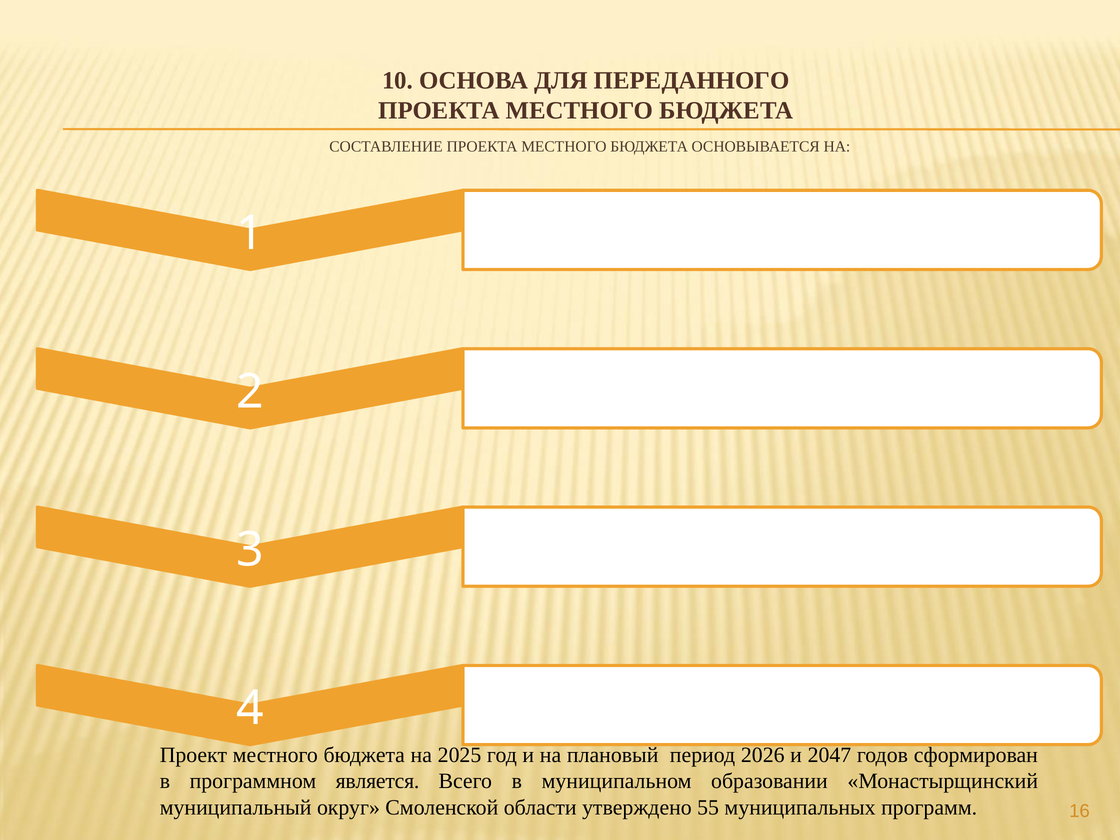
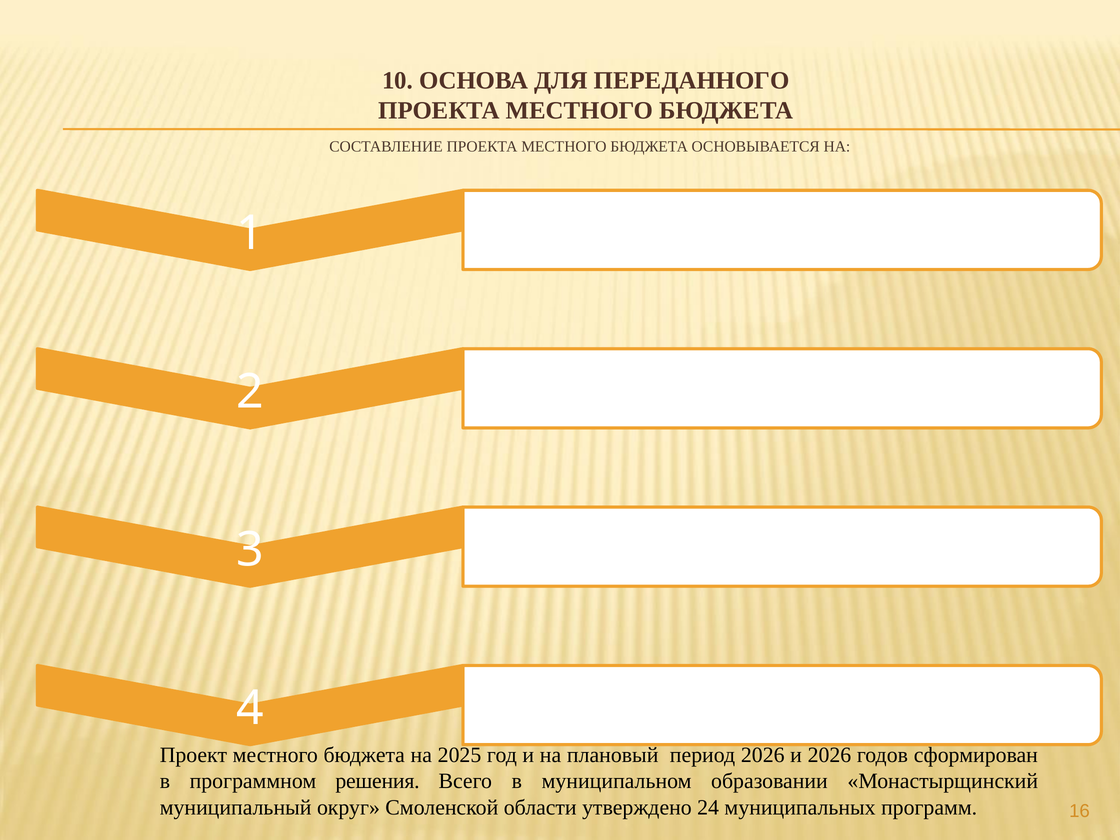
и 2047: 2047 -> 2026
является: является -> решения
55: 55 -> 24
